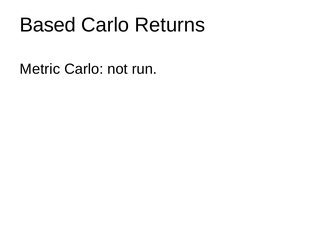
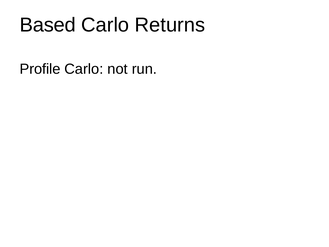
Metric: Metric -> Profile
